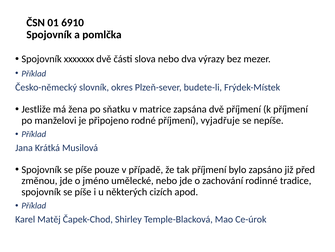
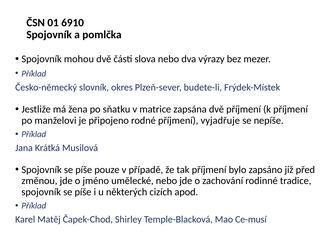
xxxxxxx: xxxxxxx -> mohou
Ce-úrok: Ce-úrok -> Ce-musí
